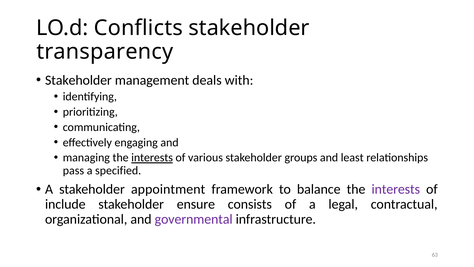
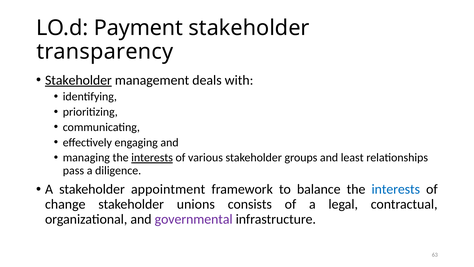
Conflicts: Conflicts -> Payment
Stakeholder at (78, 80) underline: none -> present
specified: specified -> diligence
interests at (396, 189) colour: purple -> blue
include: include -> change
ensure: ensure -> unions
